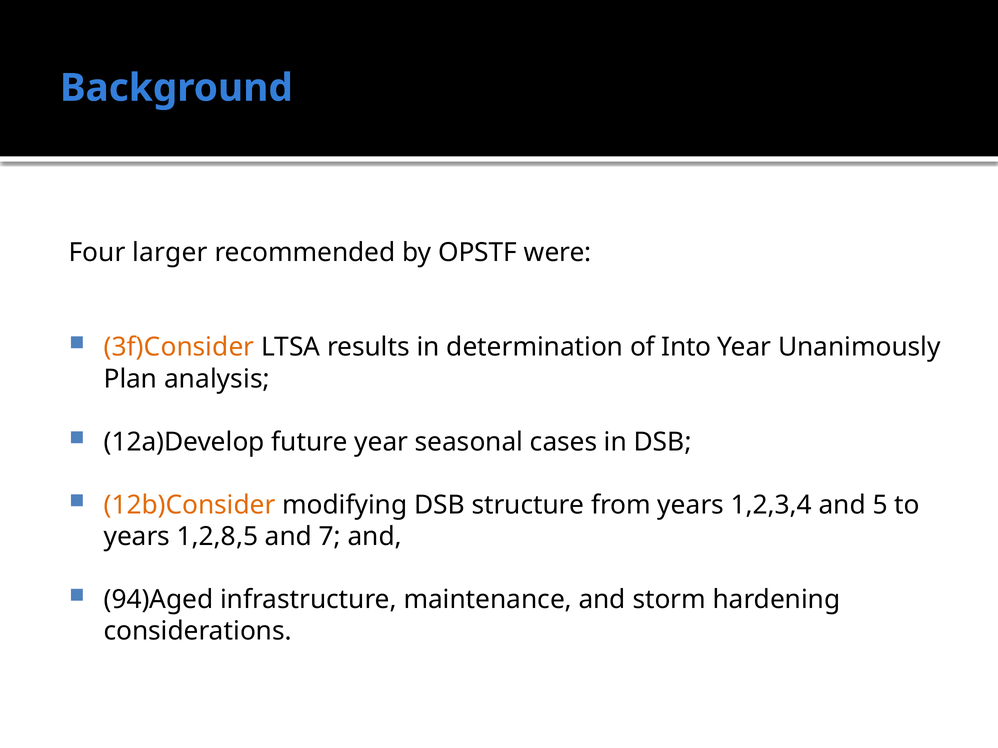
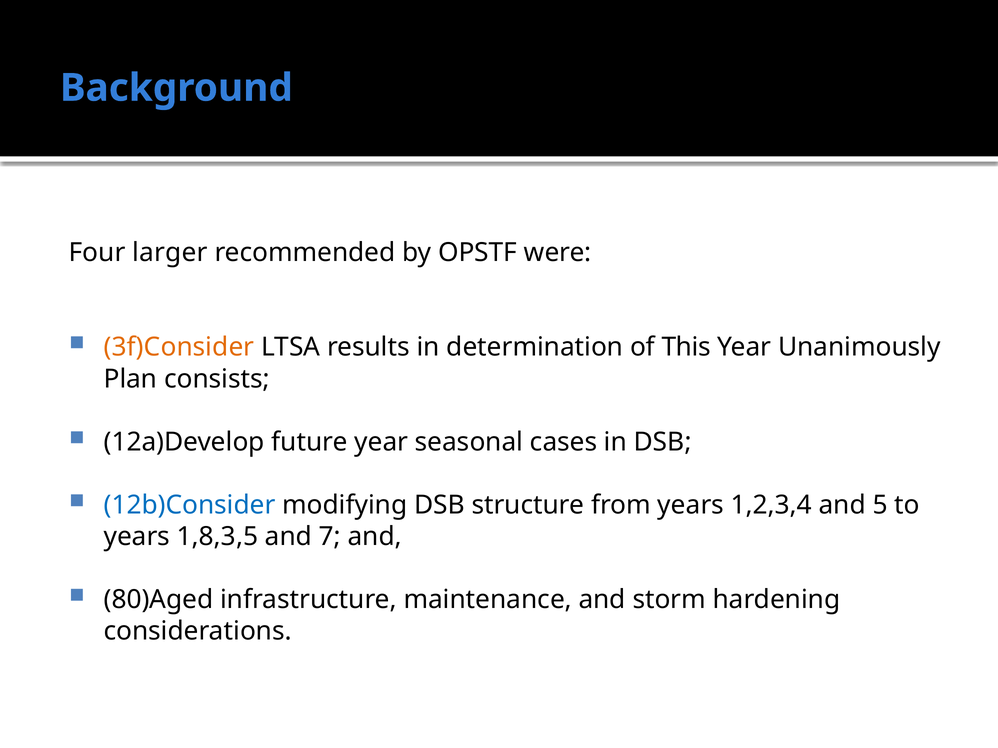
Into: Into -> This
analysis: analysis -> consists
12b)Consider colour: orange -> blue
1,2,8,5: 1,2,8,5 -> 1,8,3,5
94)Aged: 94)Aged -> 80)Aged
